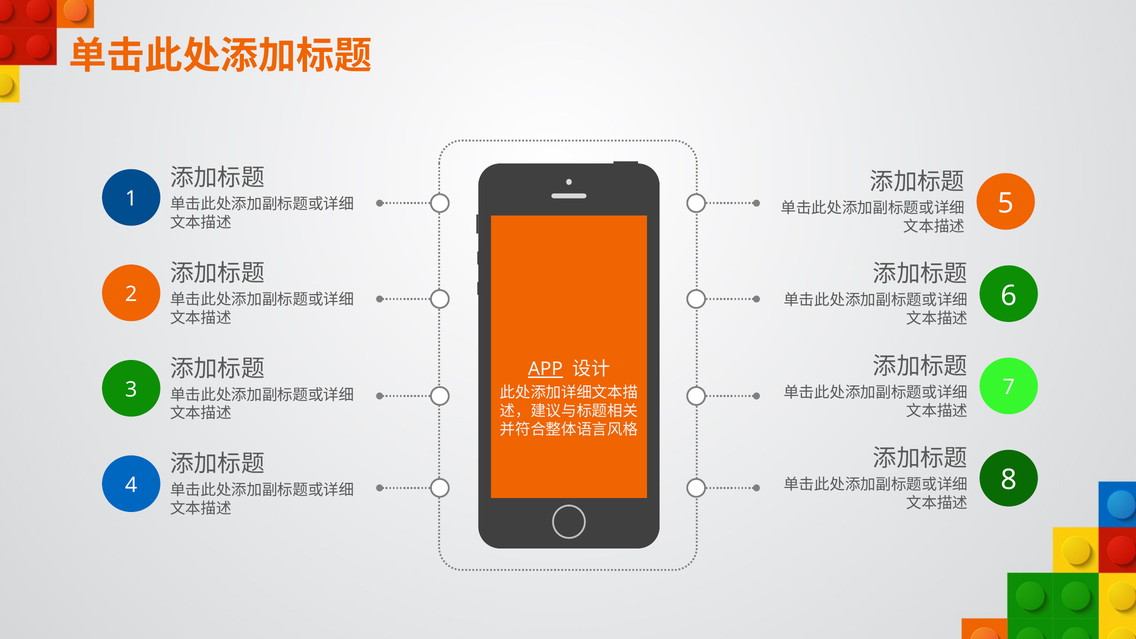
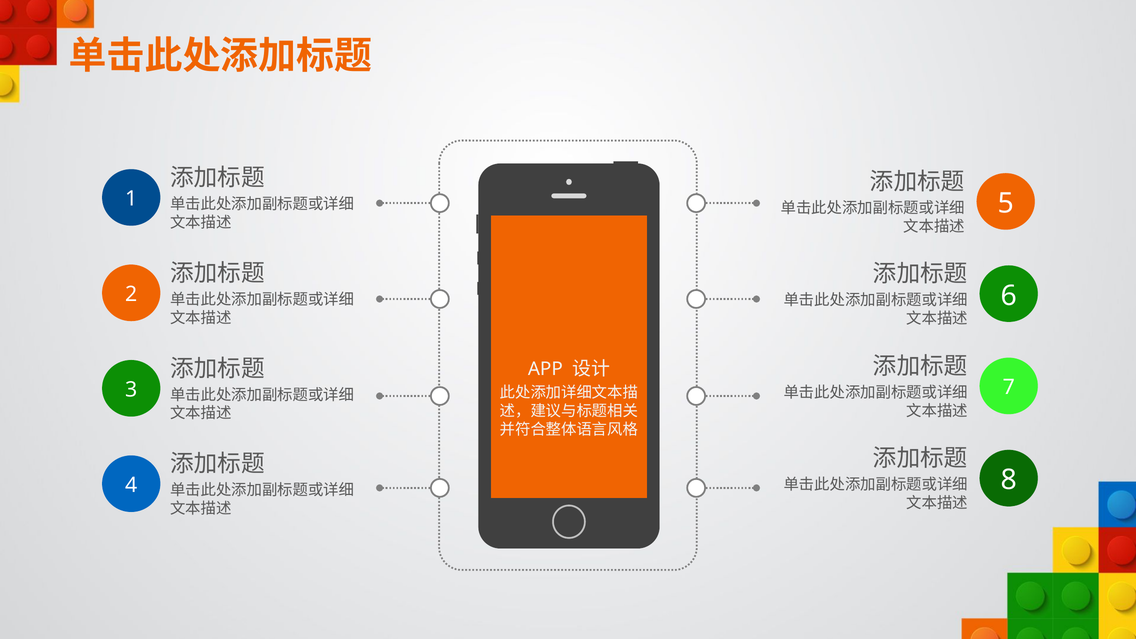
APP underline: present -> none
